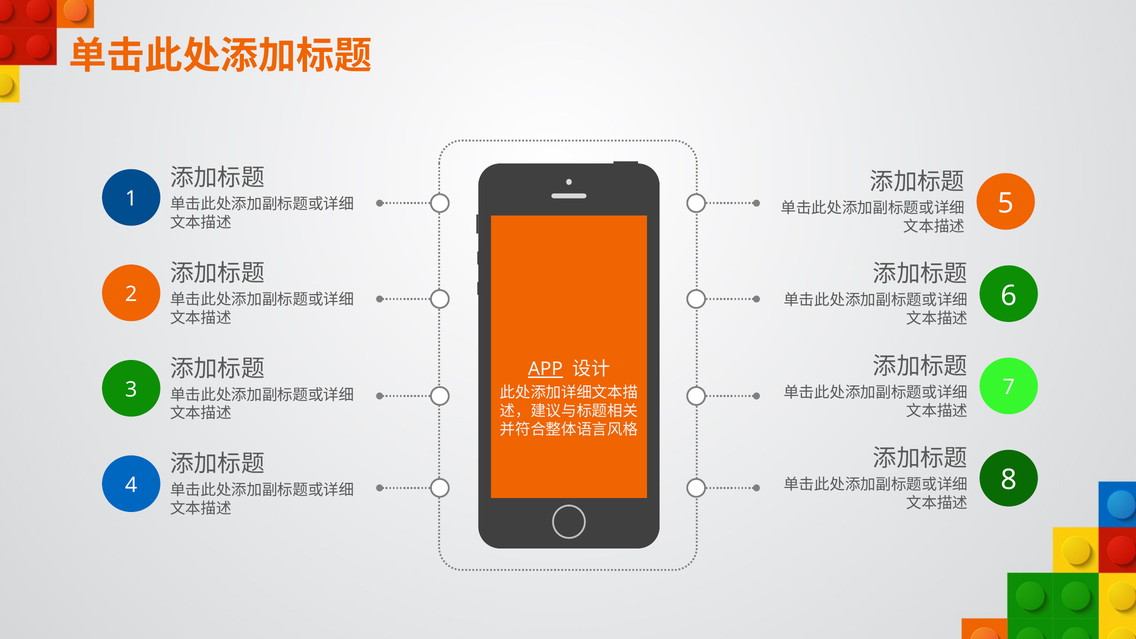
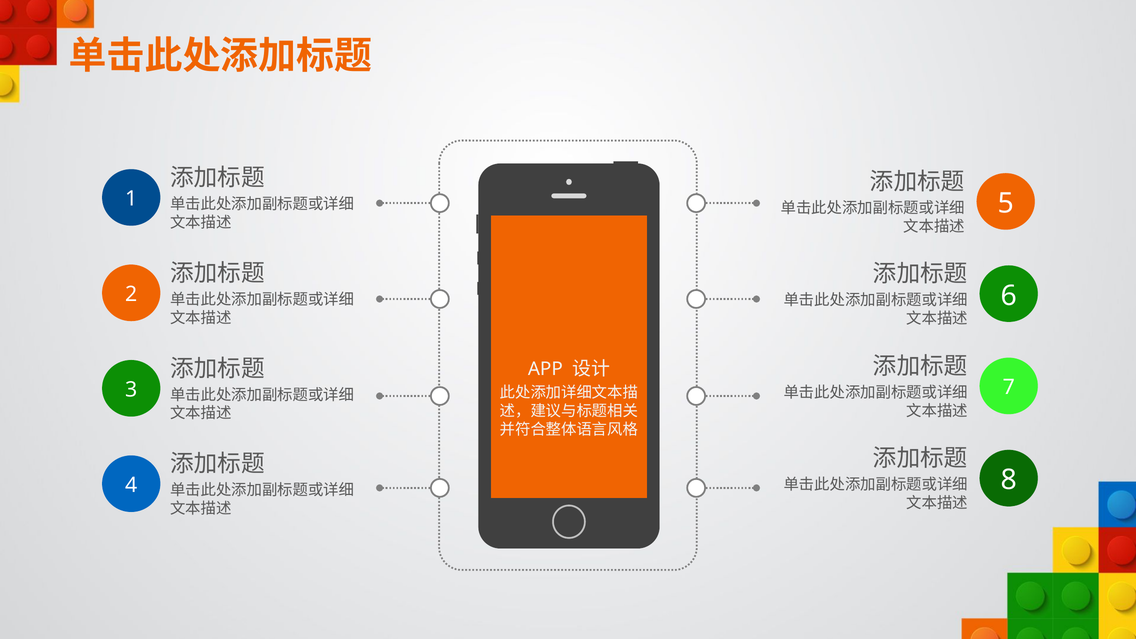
APP underline: present -> none
